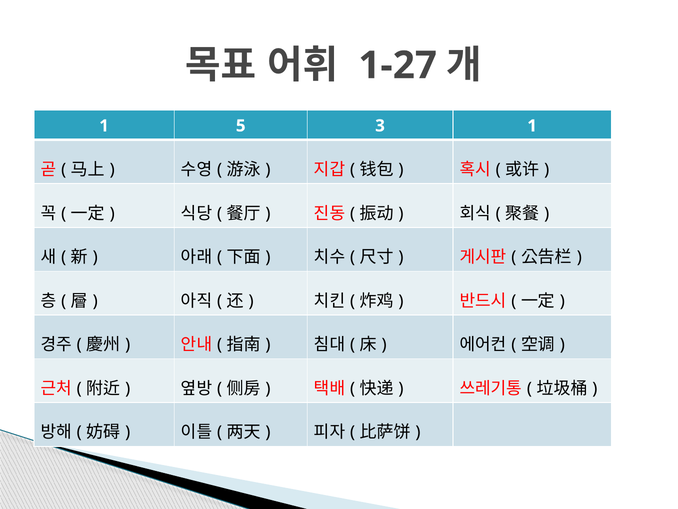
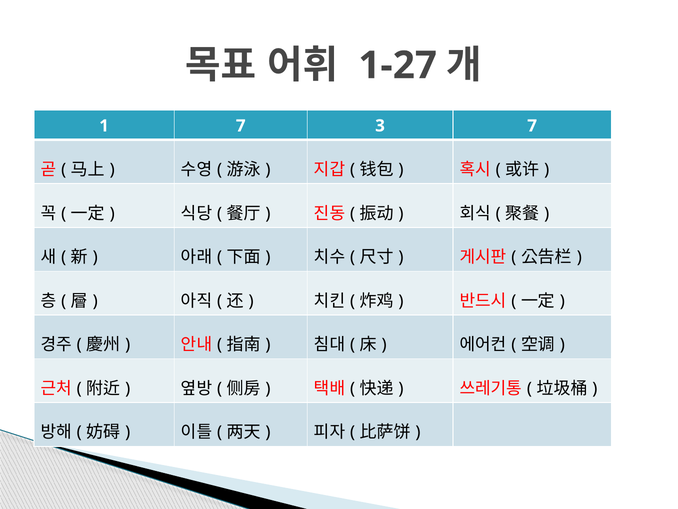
1 5: 5 -> 7
3 1: 1 -> 7
